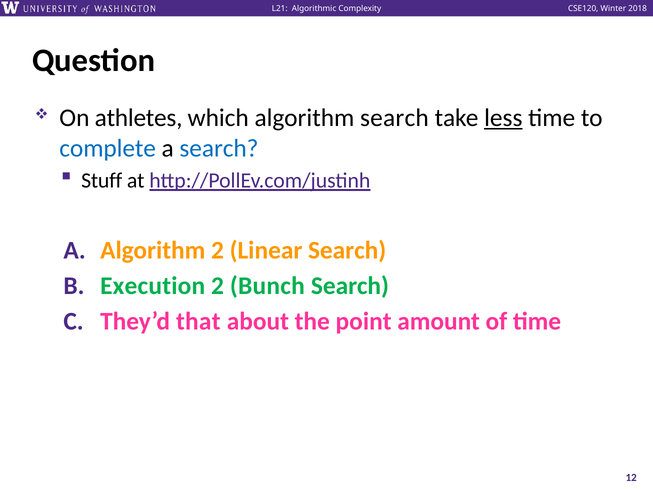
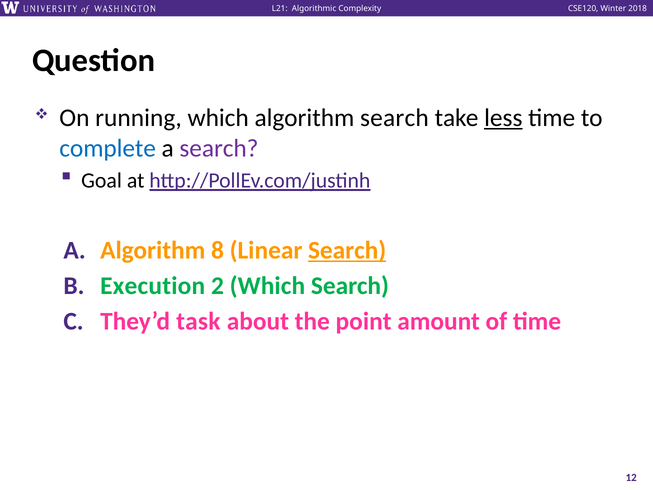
athletes: athletes -> running
search at (219, 148) colour: blue -> purple
Stuff: Stuff -> Goal
Algorithm 2: 2 -> 8
Search at (347, 250) underline: none -> present
2 Bunch: Bunch -> Which
that: that -> task
